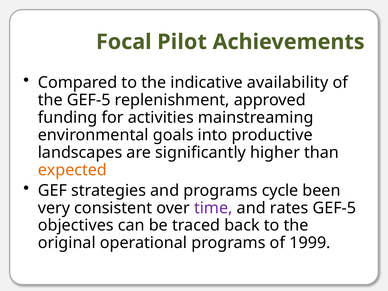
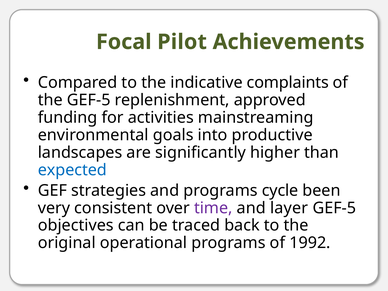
availability: availability -> complaints
expected colour: orange -> blue
rates: rates -> layer
1999: 1999 -> 1992
